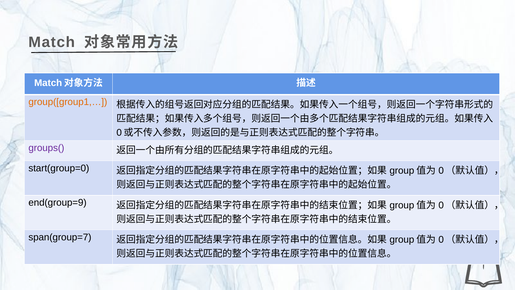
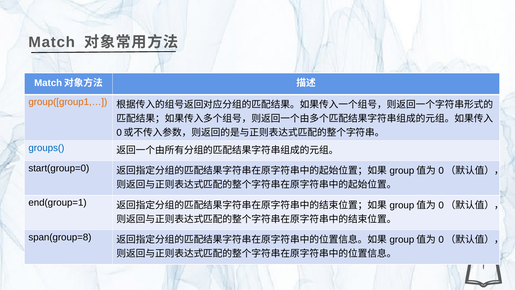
groups( colour: purple -> blue
end(group=9: end(group=9 -> end(group=1
span(group=7: span(group=7 -> span(group=8
